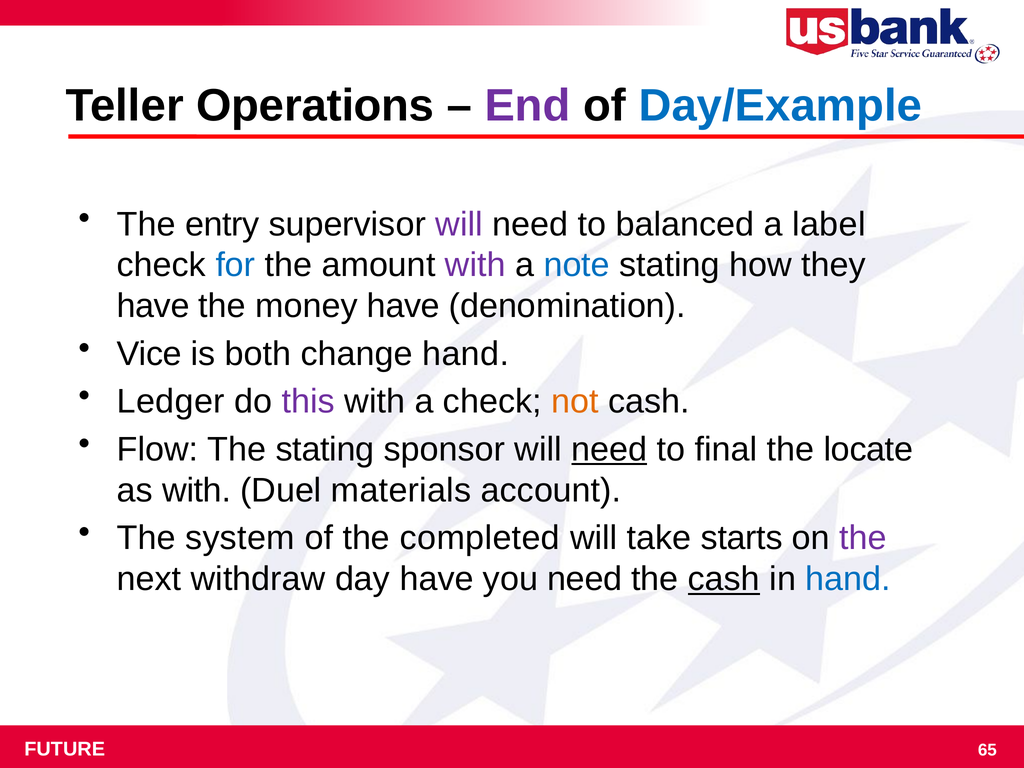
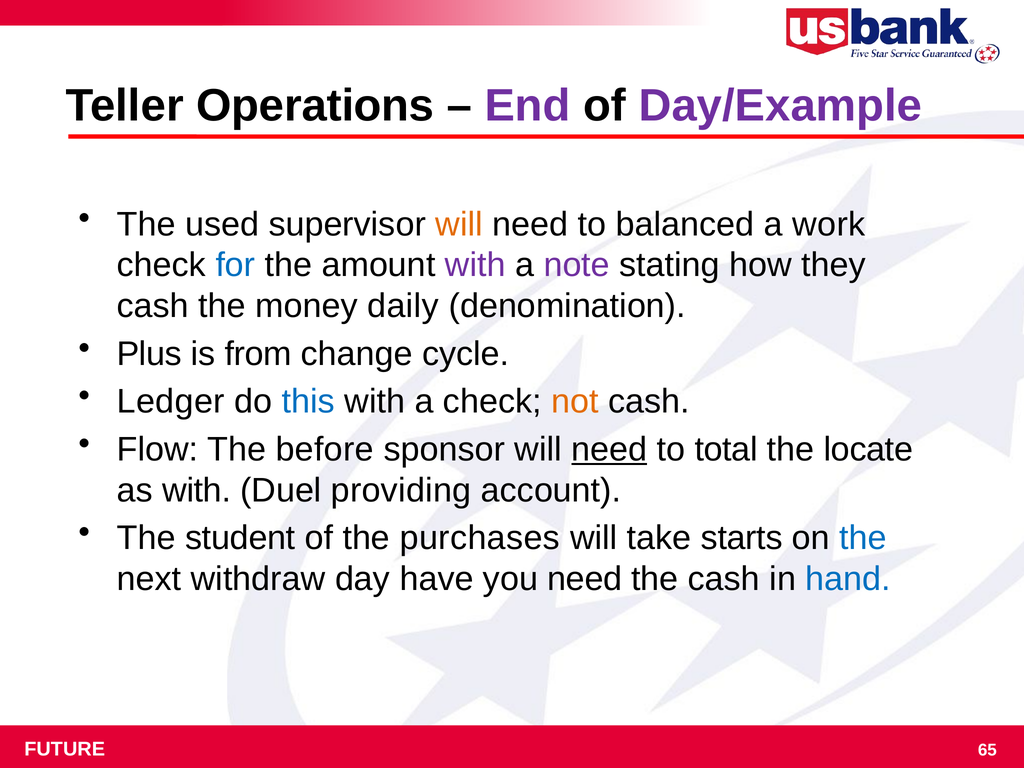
Day/Example colour: blue -> purple
entry: entry -> used
will at (459, 224) colour: purple -> orange
label: label -> work
note colour: blue -> purple
have at (153, 306): have -> cash
money have: have -> daily
Vice: Vice -> Plus
both: both -> from
change hand: hand -> cycle
this colour: purple -> blue
The stating: stating -> before
final: final -> total
materials: materials -> providing
system: system -> student
completed: completed -> purchases
the at (863, 538) colour: purple -> blue
cash at (724, 579) underline: present -> none
